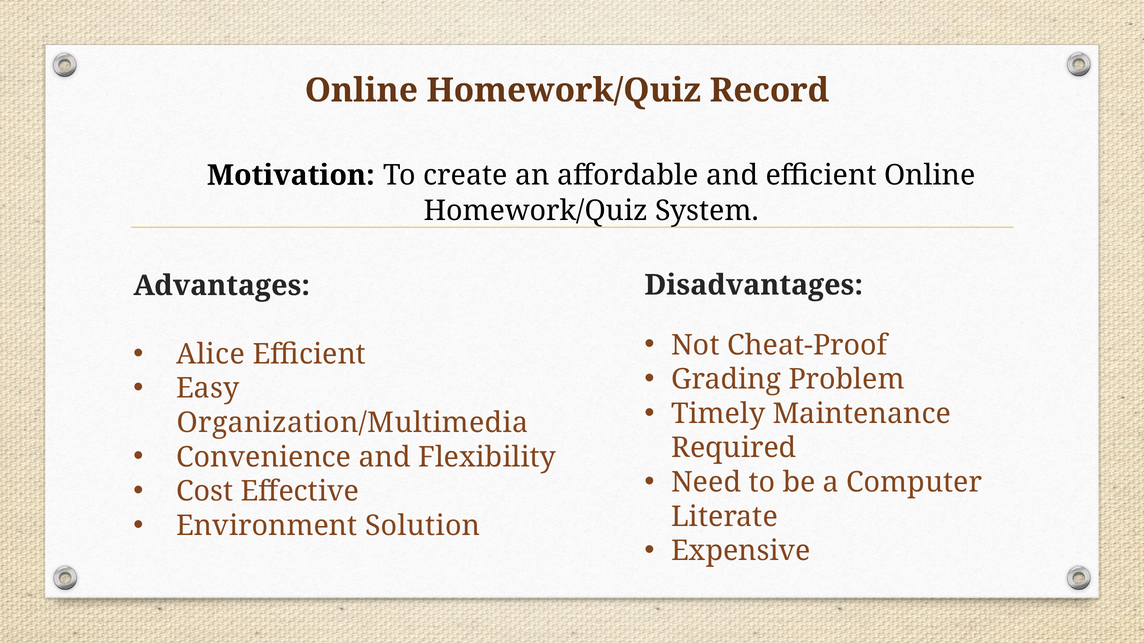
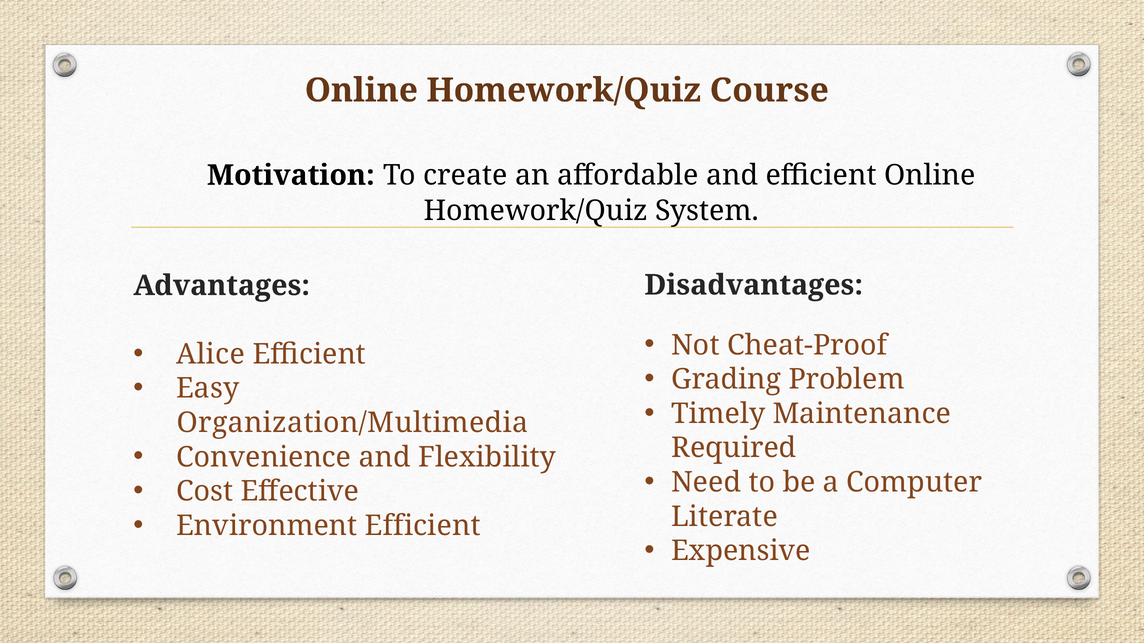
Record: Record -> Course
Environment Solution: Solution -> Efficient
